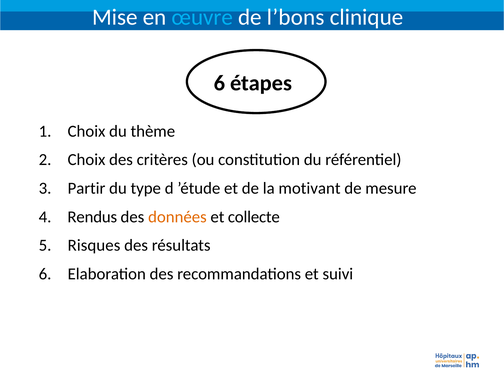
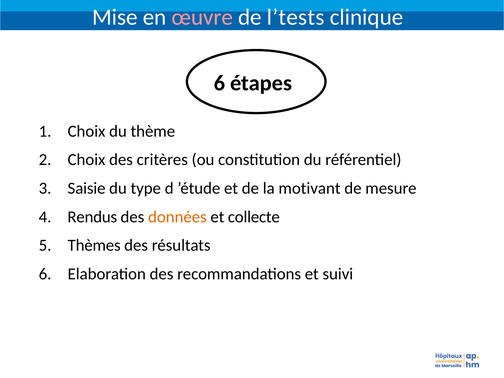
œuvre colour: light blue -> pink
l’bons: l’bons -> l’tests
Partir: Partir -> Saisie
Risques: Risques -> Thèmes
